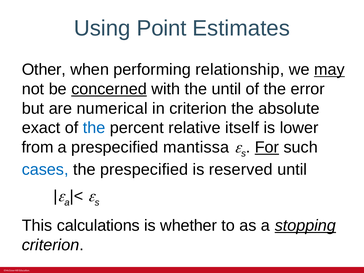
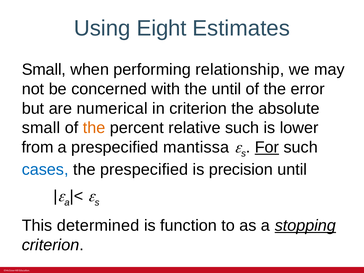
Point: Point -> Eight
Other at (44, 70): Other -> Small
may underline: present -> none
concerned underline: present -> none
exact at (41, 128): exact -> small
the at (94, 128) colour: blue -> orange
relative itself: itself -> such
reserved: reserved -> precision
calculations: calculations -> determined
whether: whether -> function
